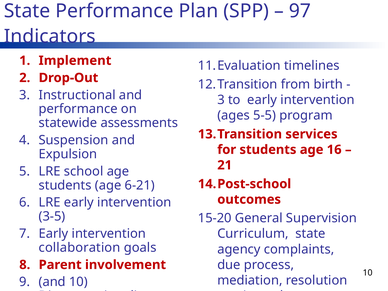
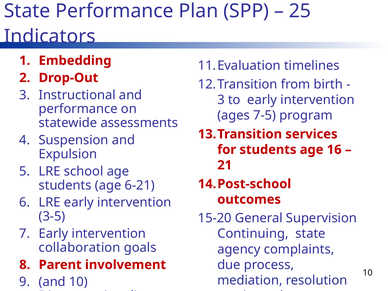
97: 97 -> 25
Implement: Implement -> Embedding
5-5: 5-5 -> 7-5
Curriculum: Curriculum -> Continuing
